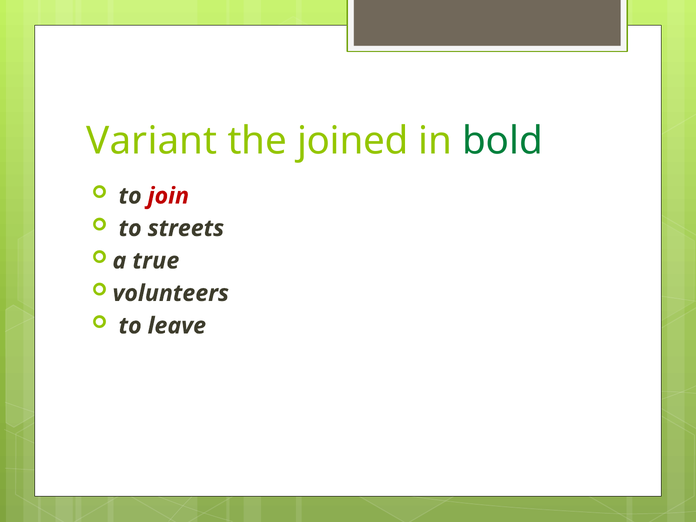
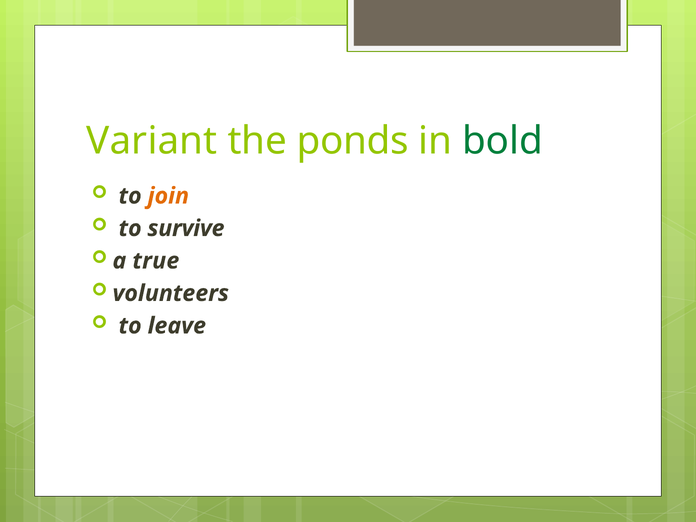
joined: joined -> ponds
join colour: red -> orange
streets: streets -> survive
